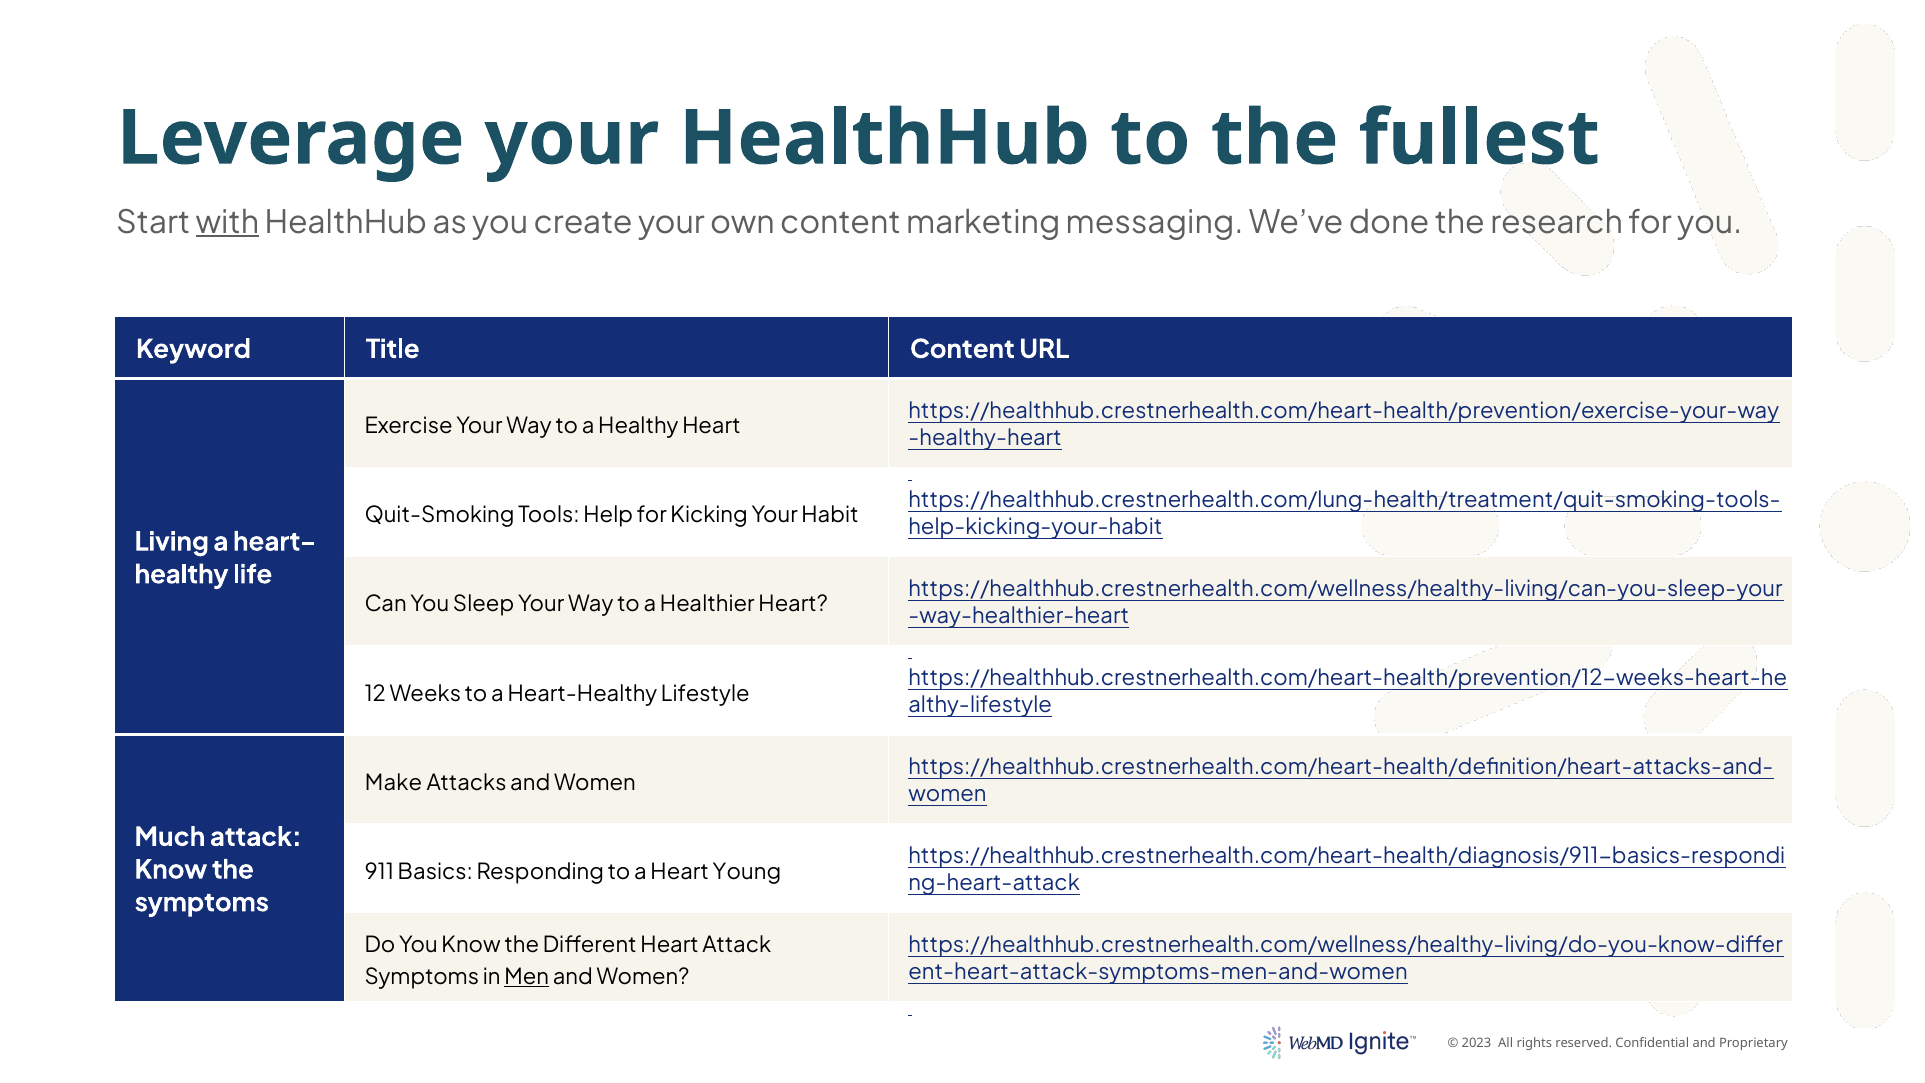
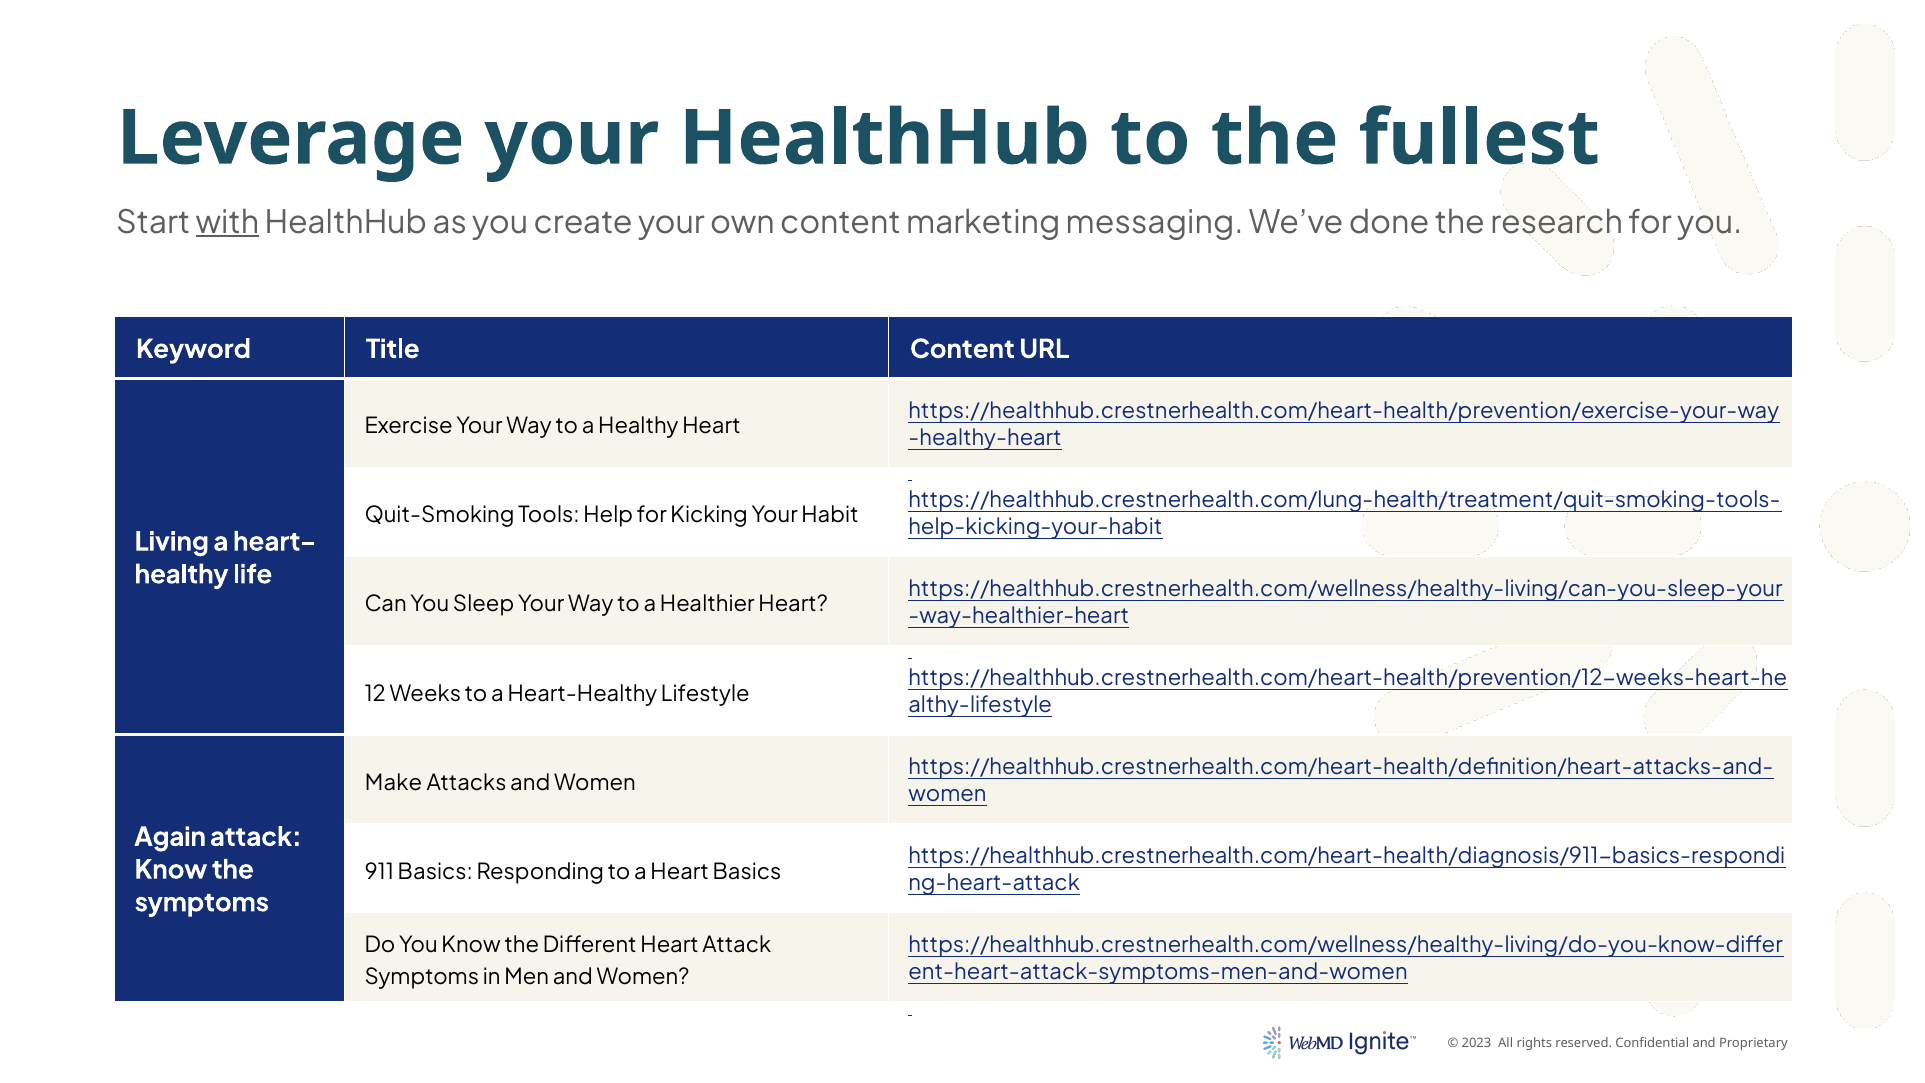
Much: Much -> Again
Heart Young: Young -> Basics
Men underline: present -> none
